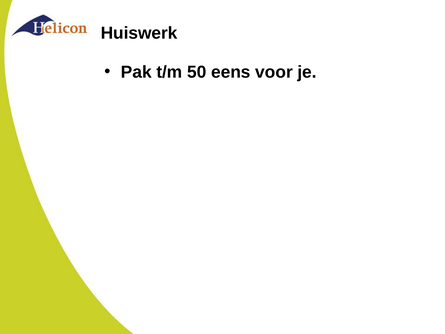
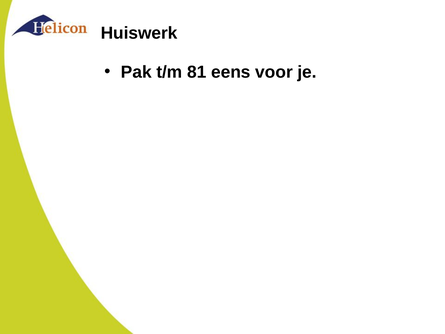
50: 50 -> 81
